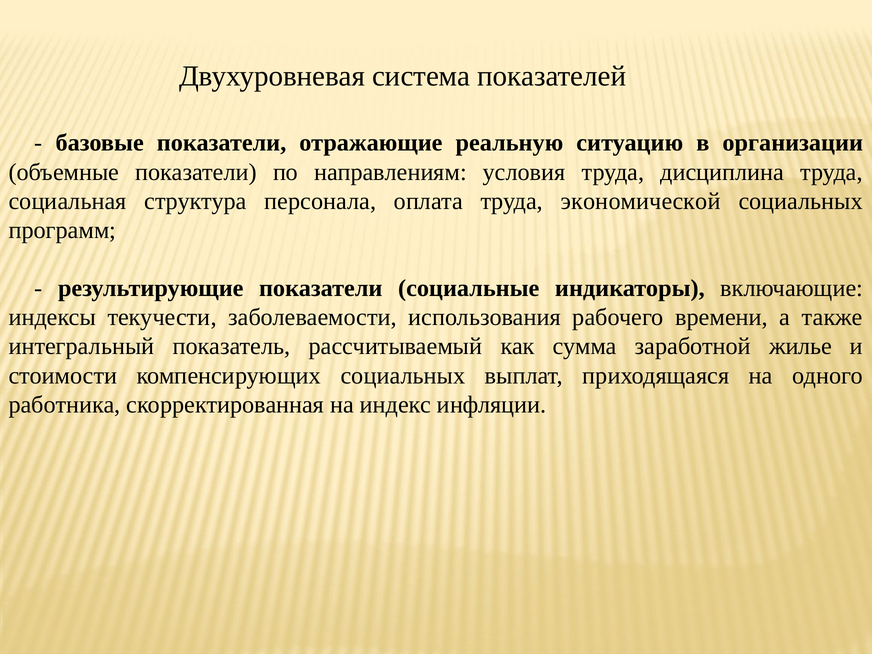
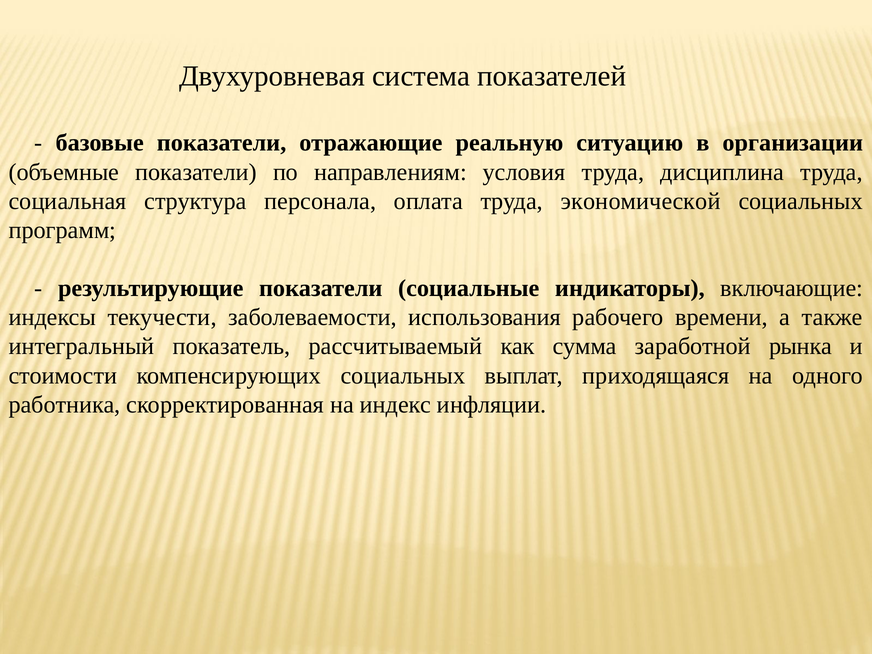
жилье: жилье -> рынка
